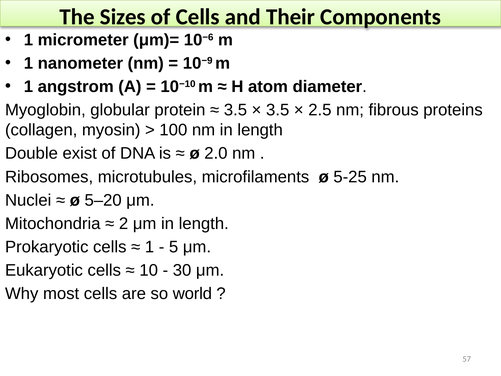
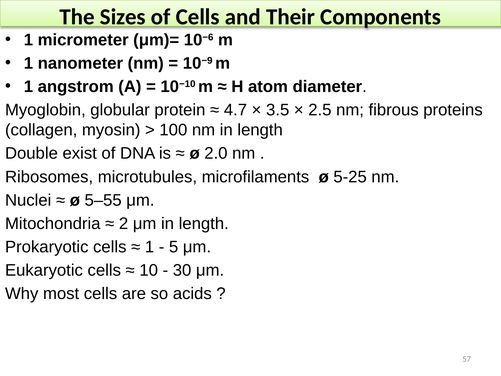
3.5 at (235, 110): 3.5 -> 4.7
5–20: 5–20 -> 5–55
world: world -> acids
